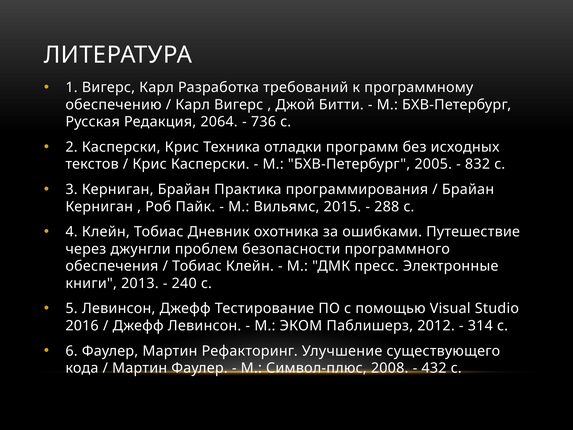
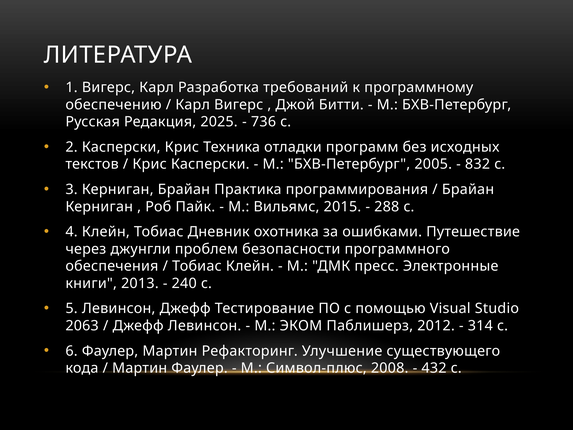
2064: 2064 -> 2025
2016: 2016 -> 2063
